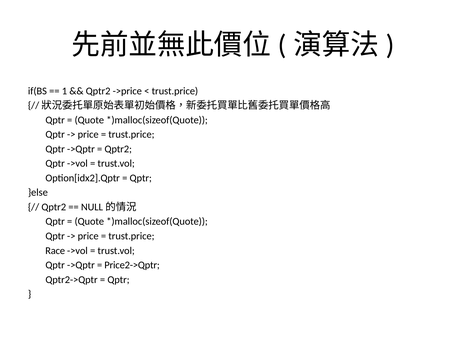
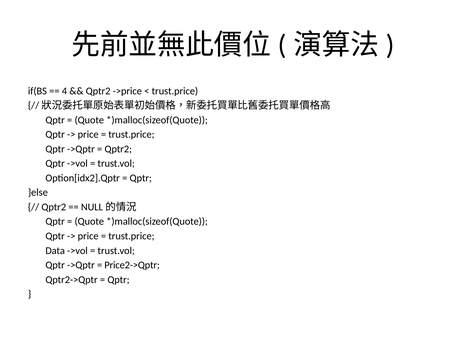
1: 1 -> 4
Race: Race -> Data
